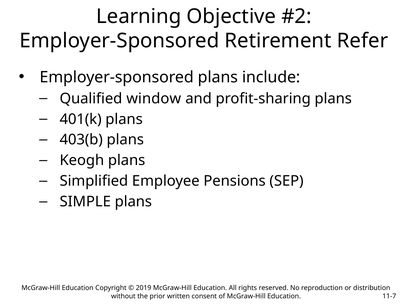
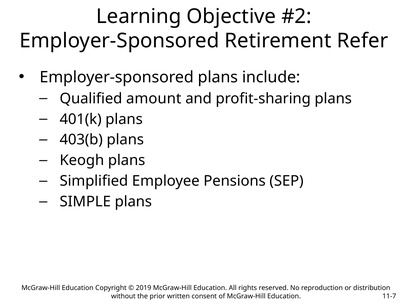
window: window -> amount
